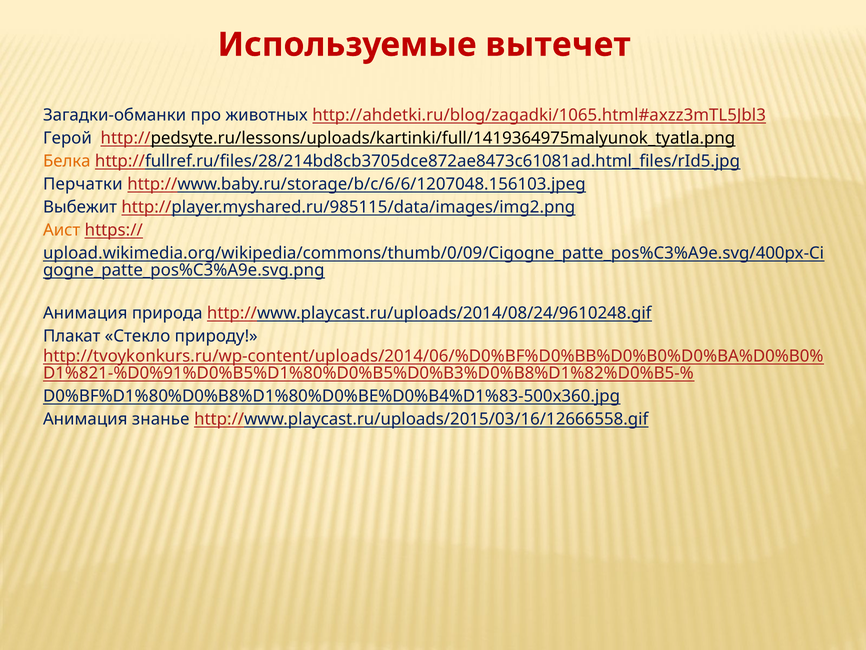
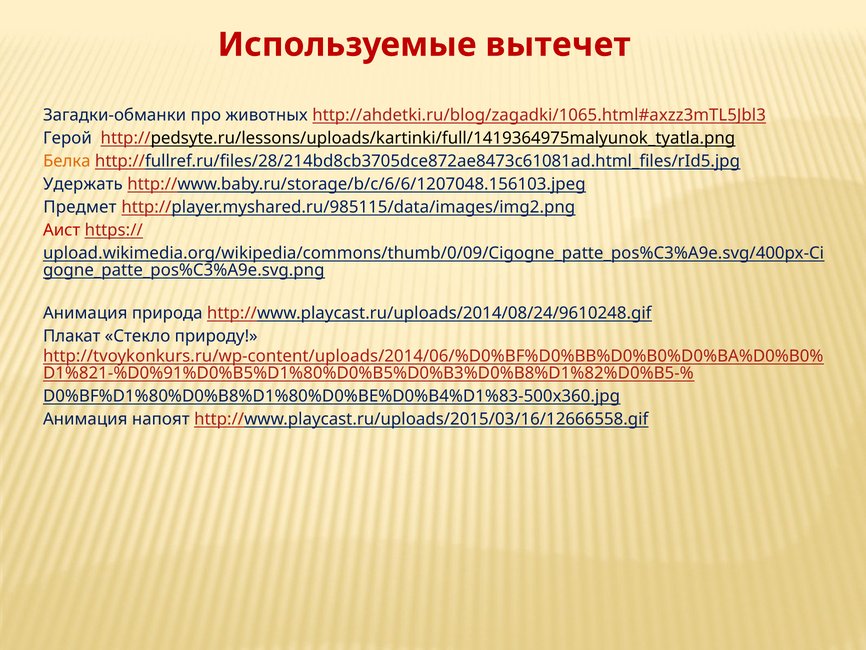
Перчатки: Перчатки -> Удержать
Выбежит: Выбежит -> Предмет
Аист colour: orange -> red
знанье: знанье -> напоят
